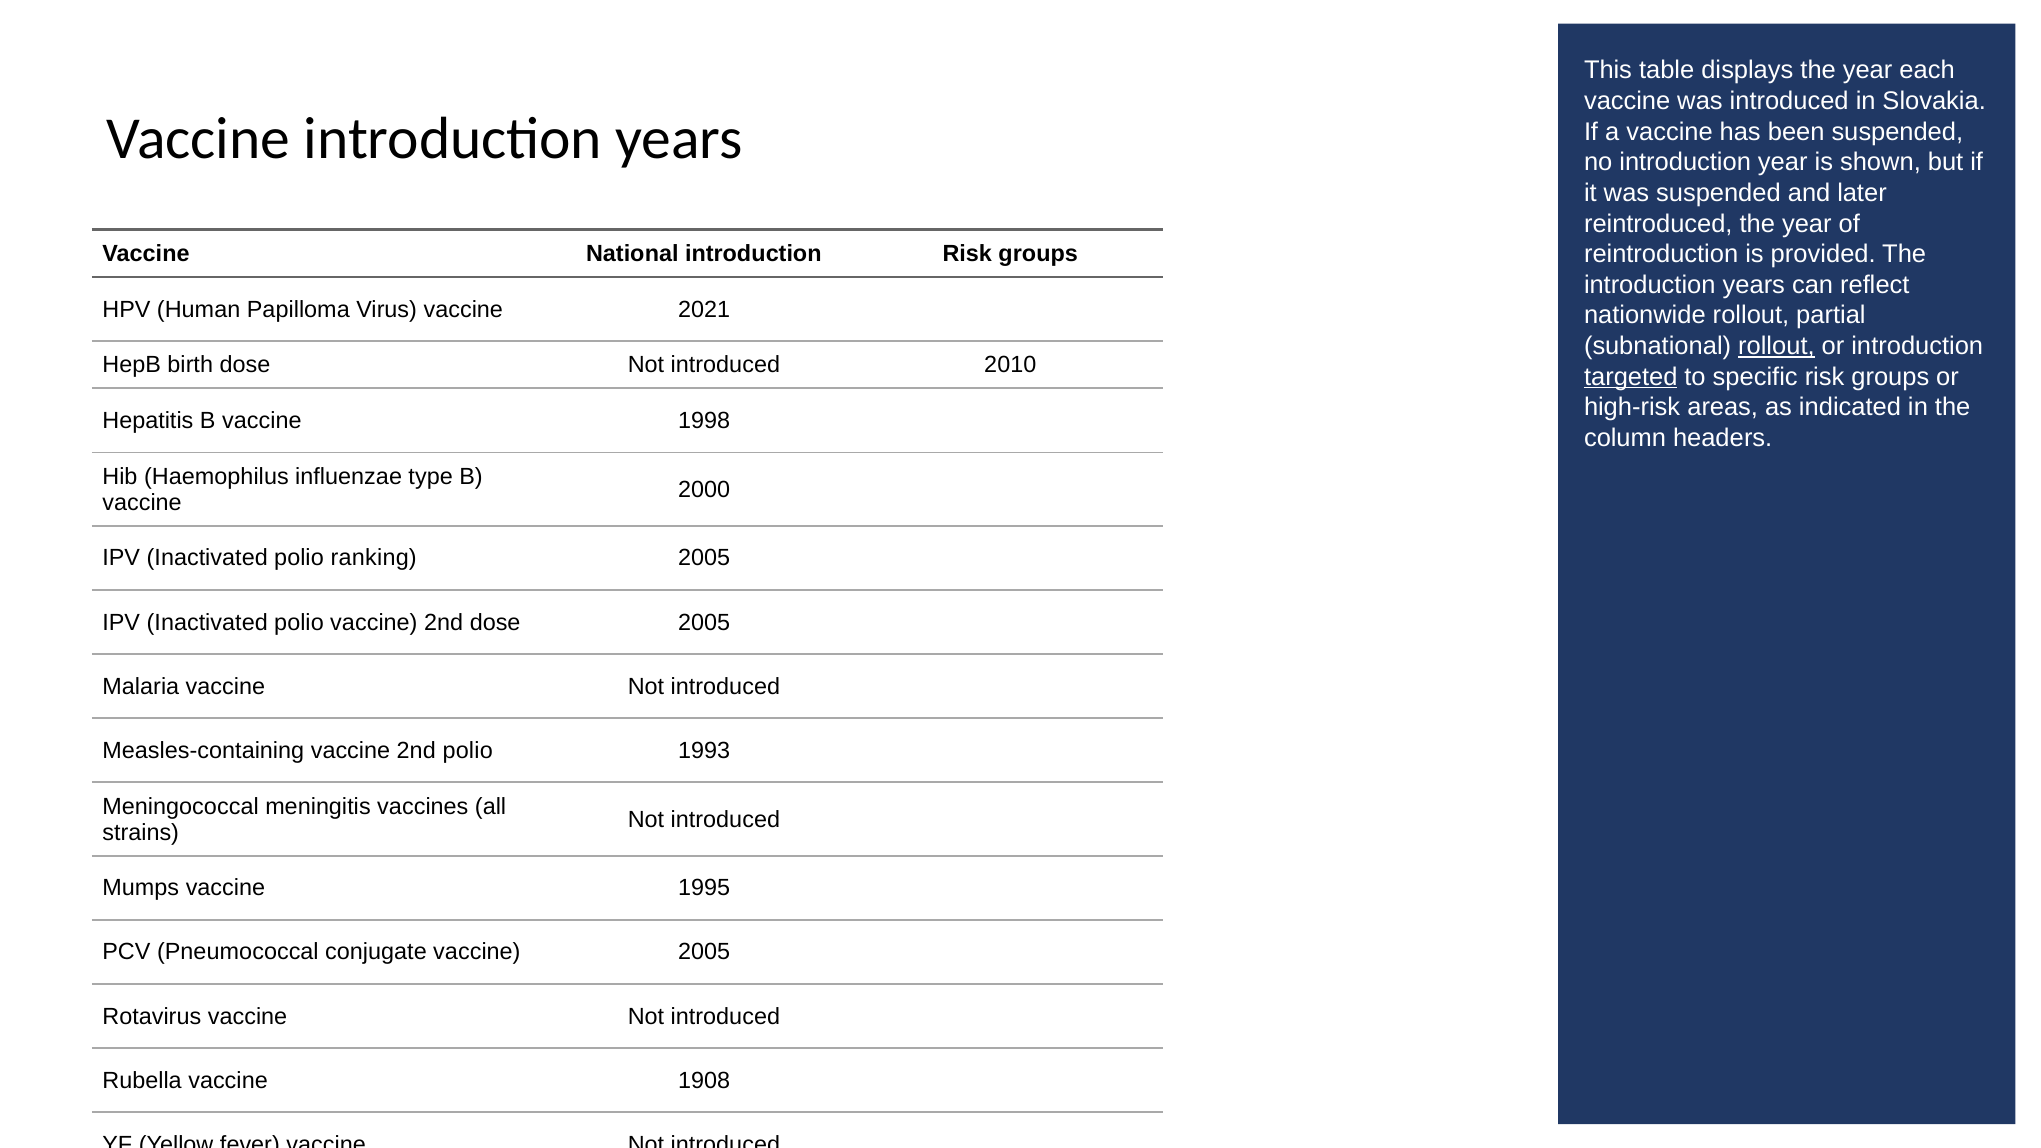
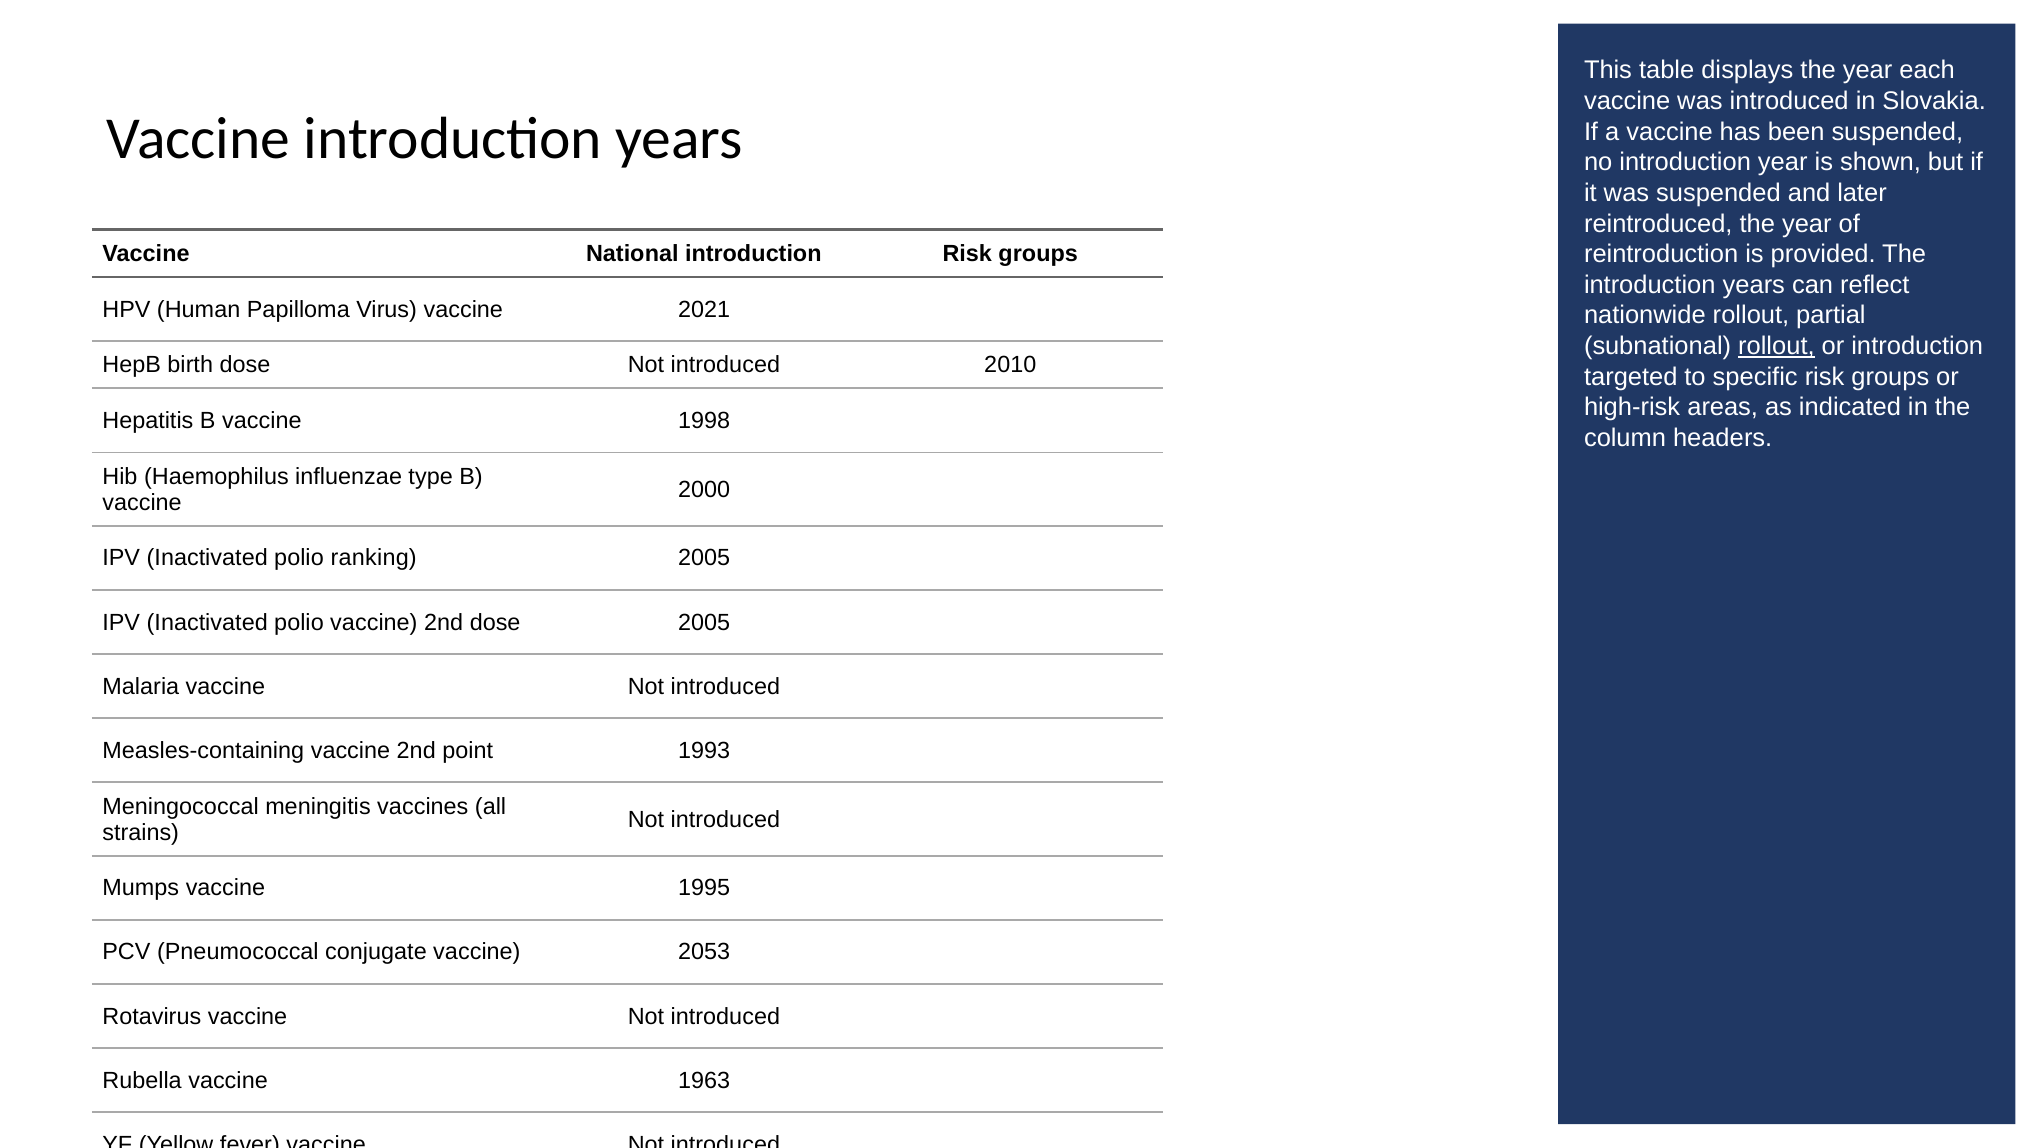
targeted underline: present -> none
2nd polio: polio -> point
vaccine 2005: 2005 -> 2053
1908: 1908 -> 1963
